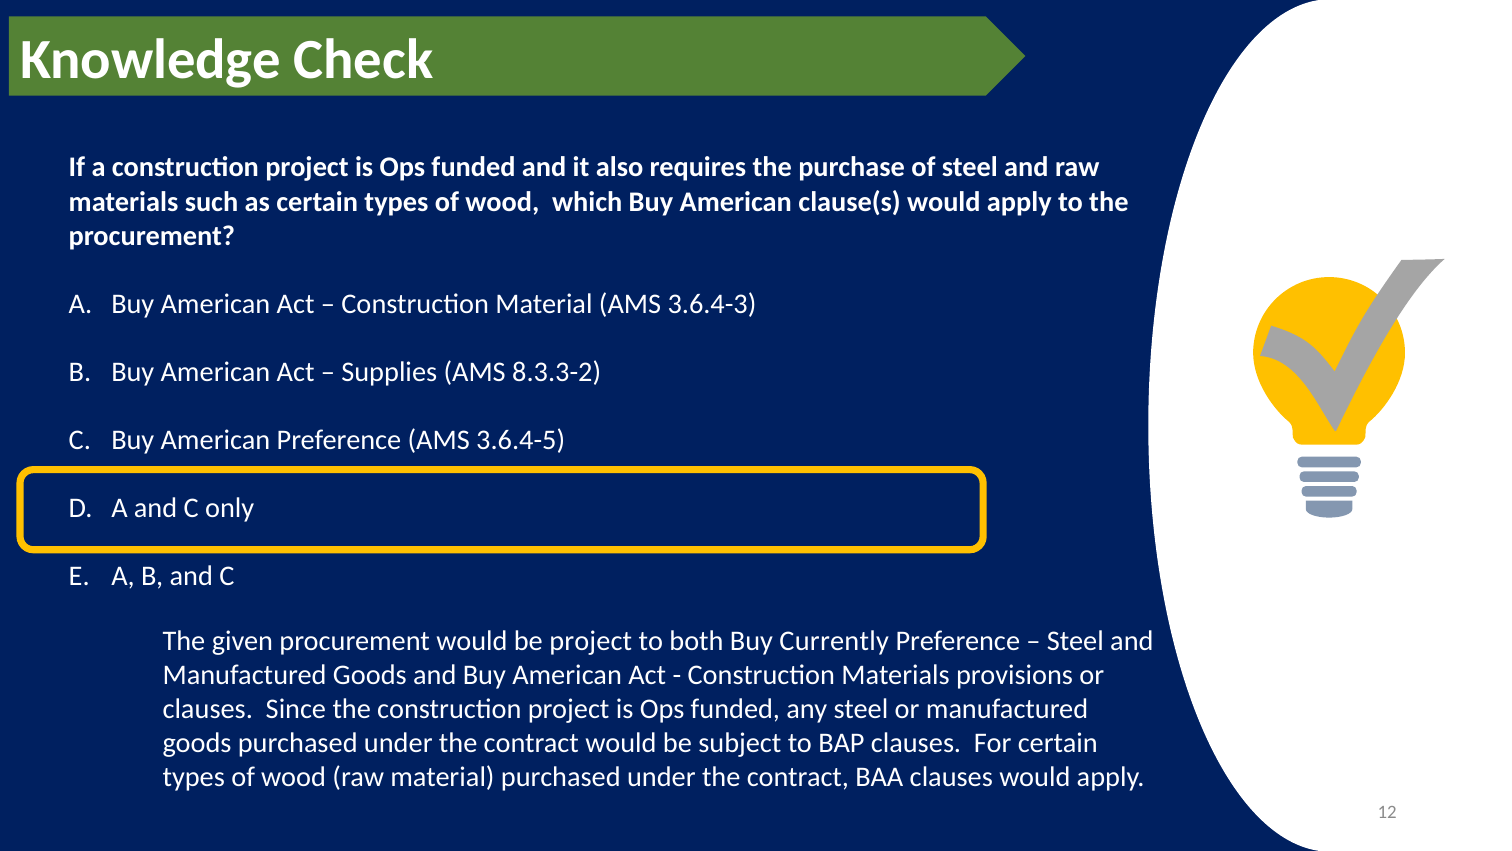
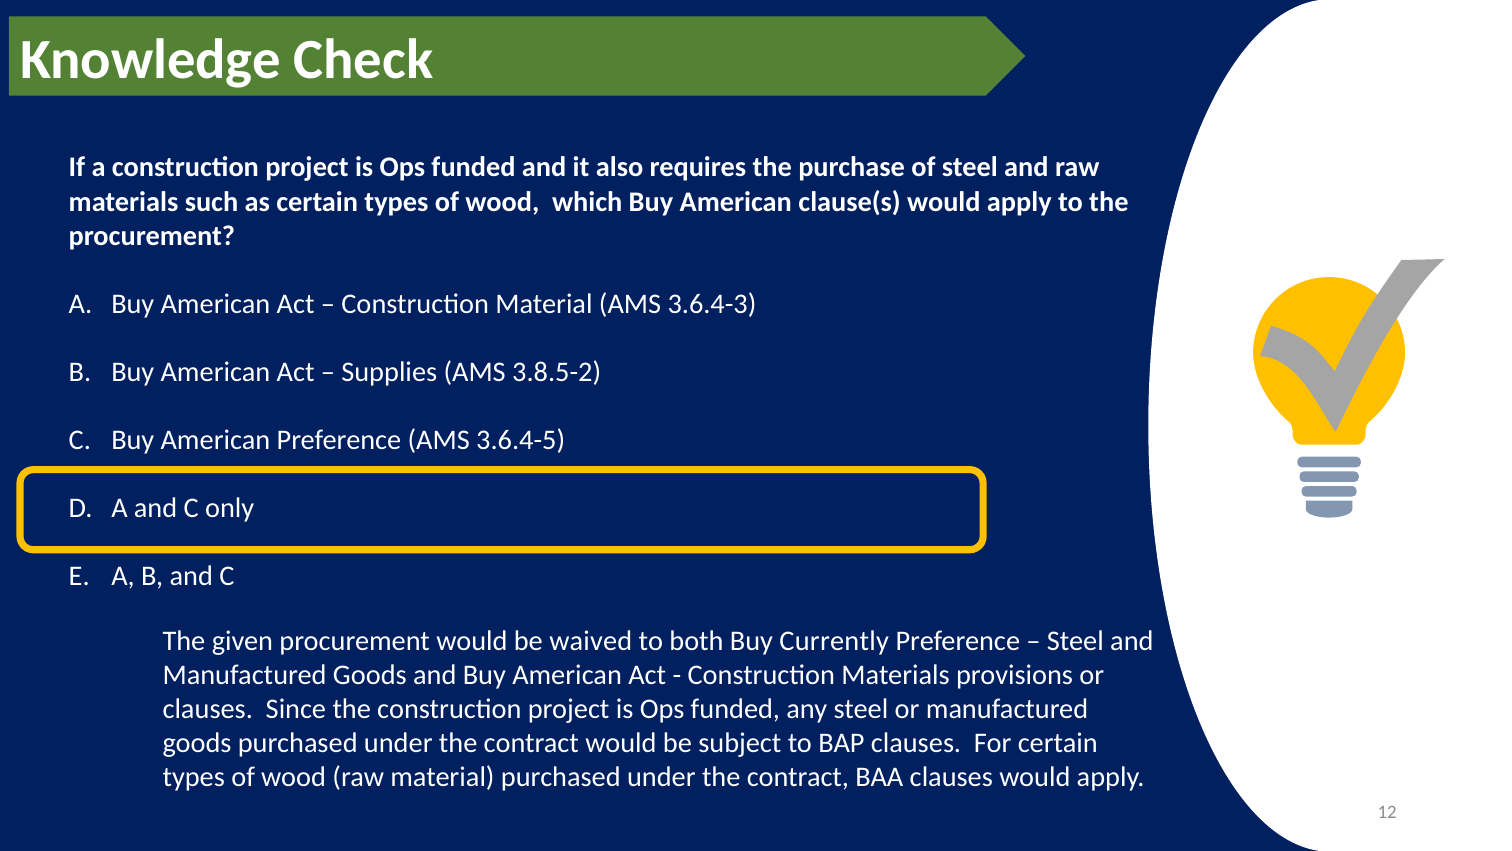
8.3.3-2: 8.3.3-2 -> 3.8.5-2
be project: project -> waived
